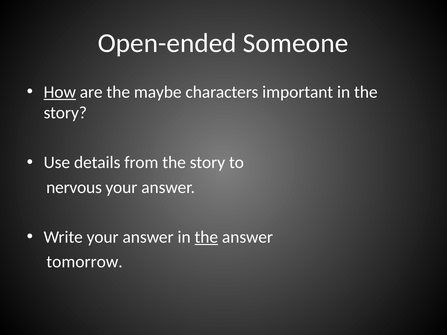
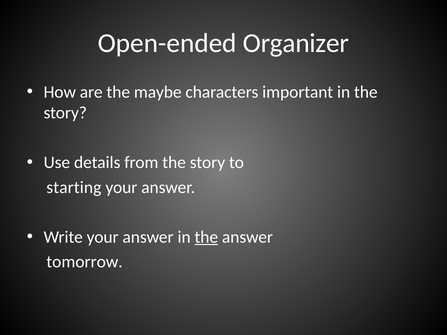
Someone: Someone -> Organizer
How underline: present -> none
nervous: nervous -> starting
